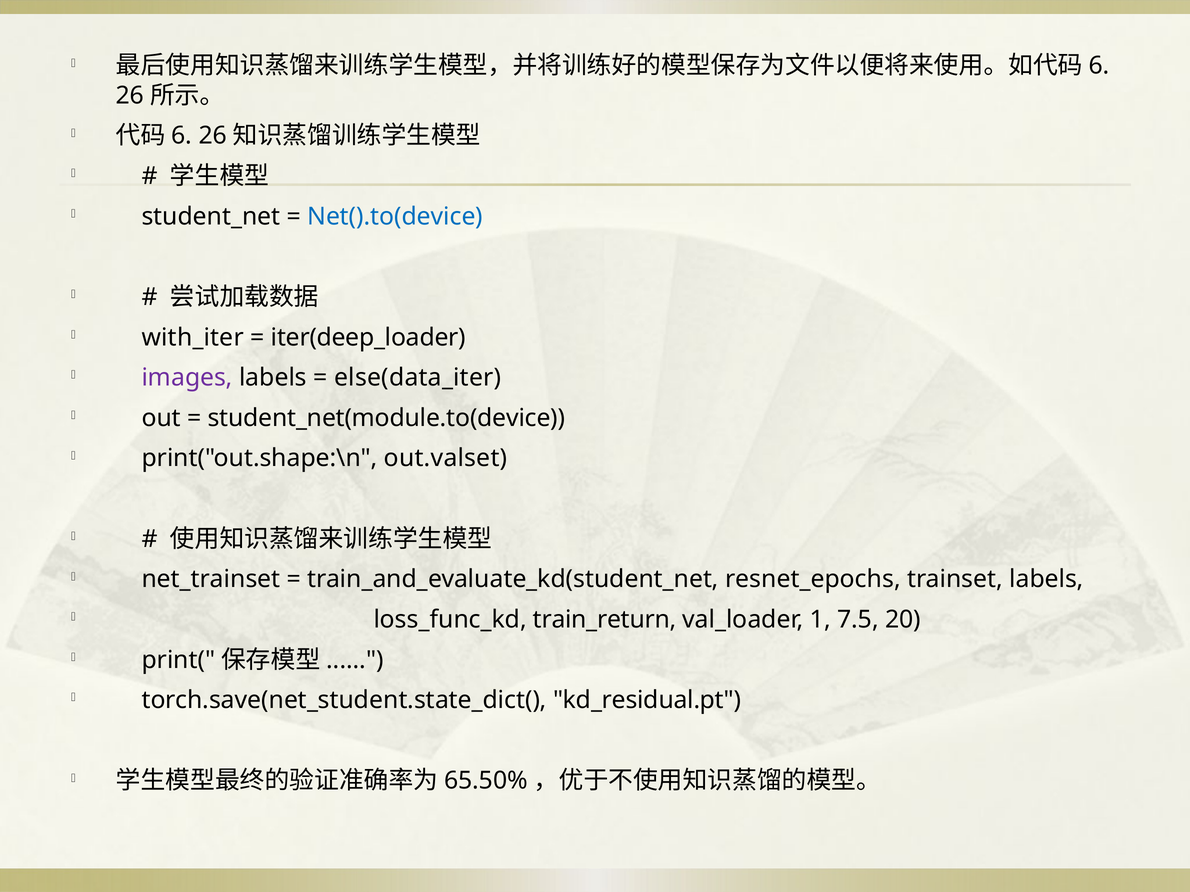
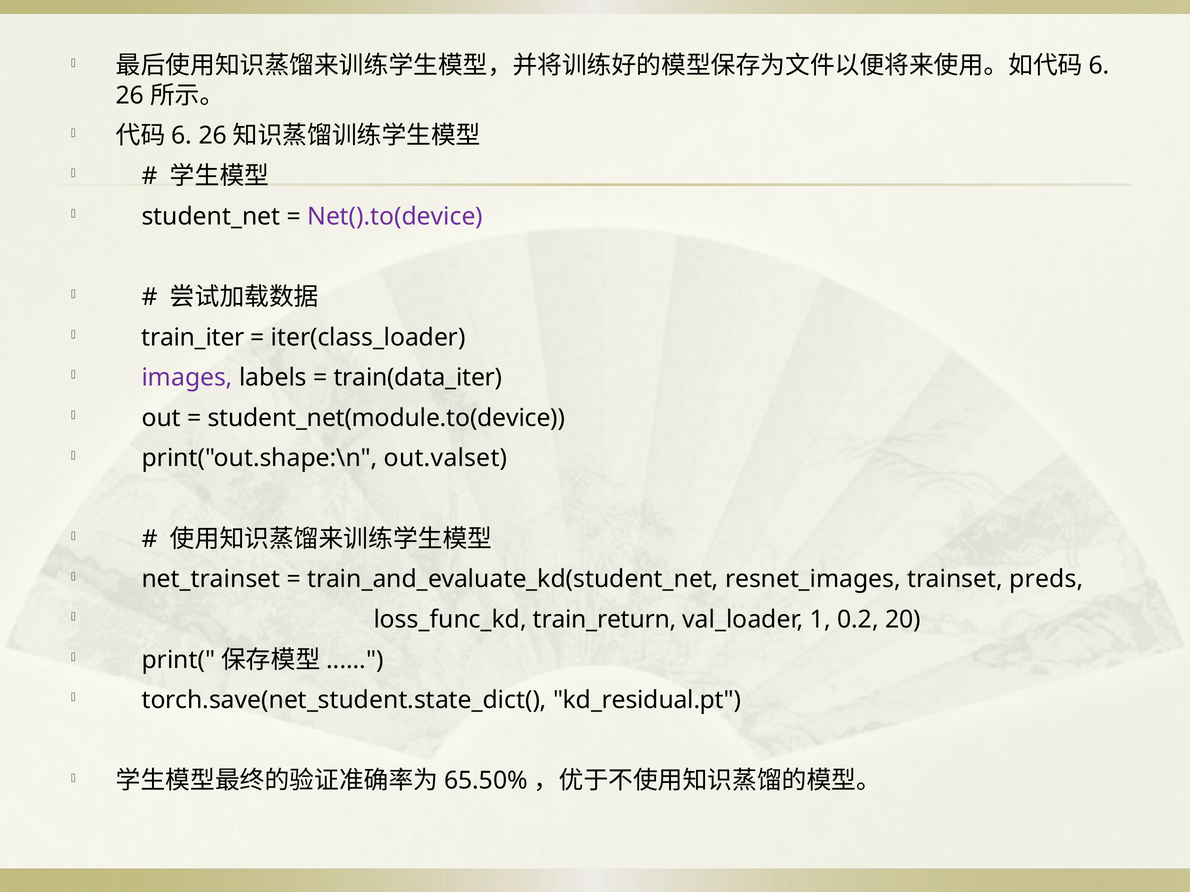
Net().to(device colour: blue -> purple
with_iter: with_iter -> train_iter
iter(deep_loader: iter(deep_loader -> iter(class_loader
else(data_iter: else(data_iter -> train(data_iter
resnet_epochs: resnet_epochs -> resnet_images
trainset labels: labels -> preds
7.5: 7.5 -> 0.2
